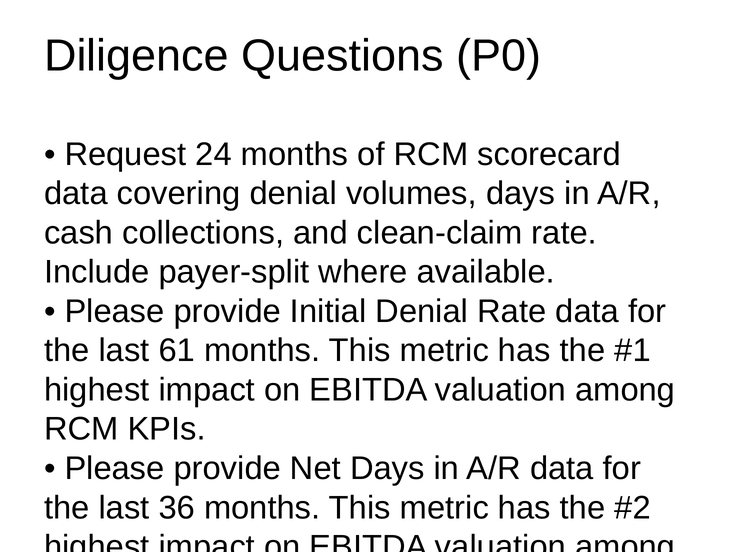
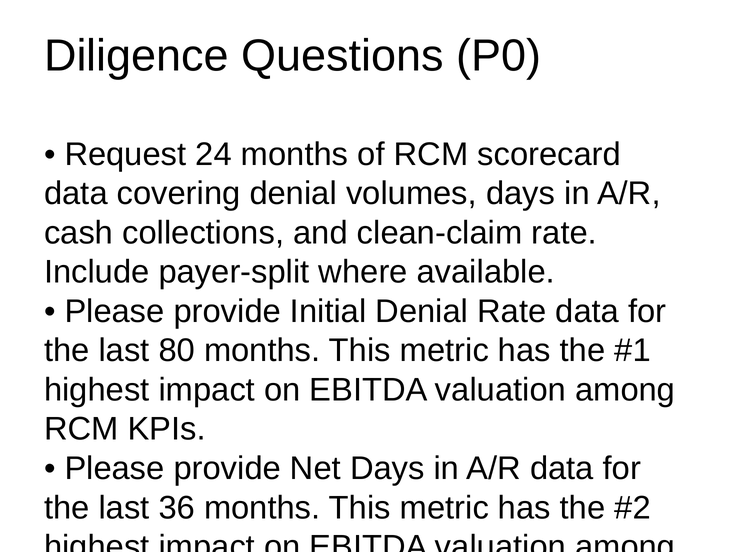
61: 61 -> 80
